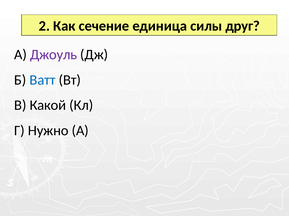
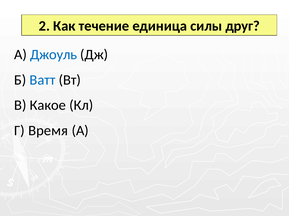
сечение: сечение -> течение
Джоуль colour: purple -> blue
Какой: Какой -> Какое
Нужно: Нужно -> Время
